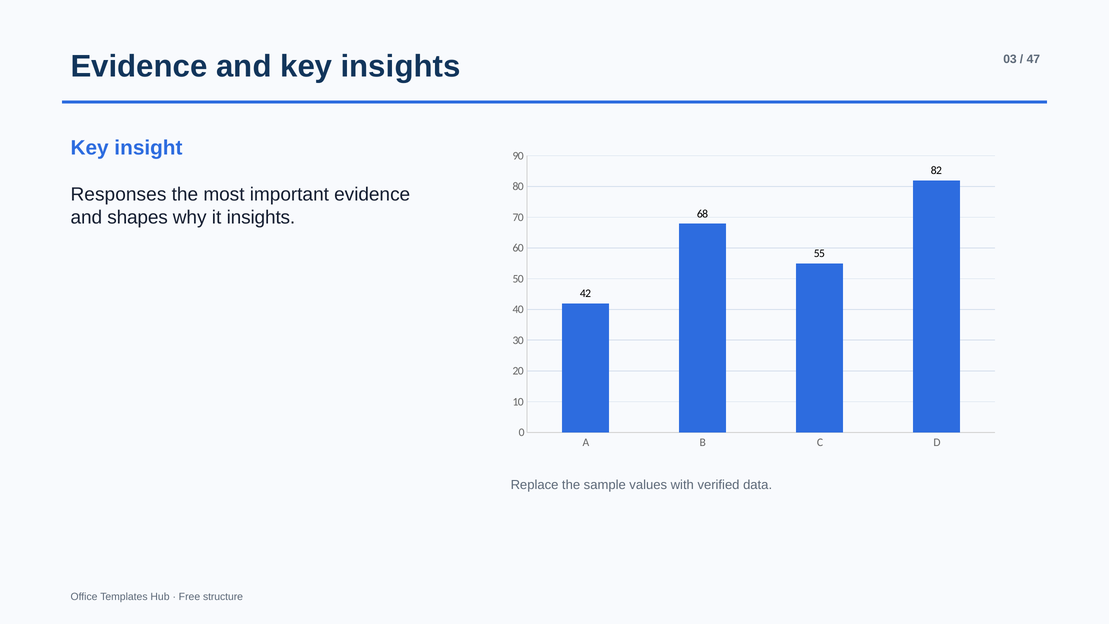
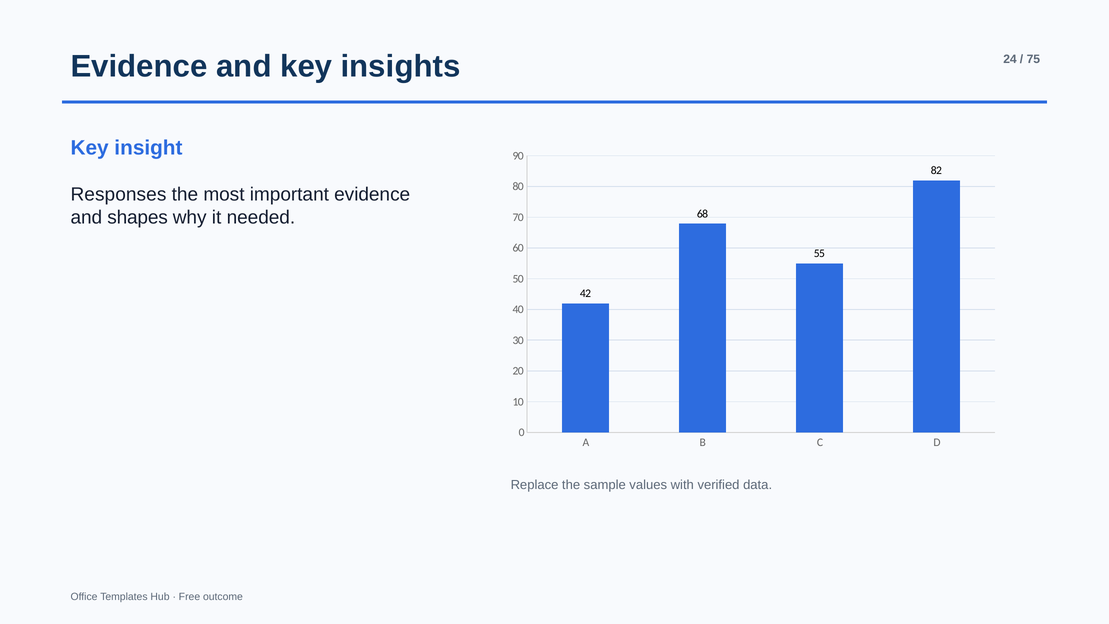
03: 03 -> 24
47: 47 -> 75
it insights: insights -> needed
structure: structure -> outcome
